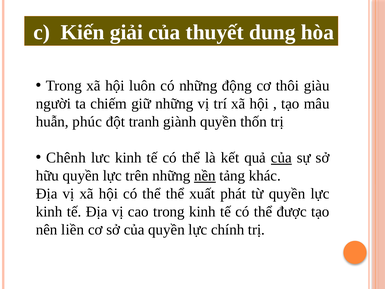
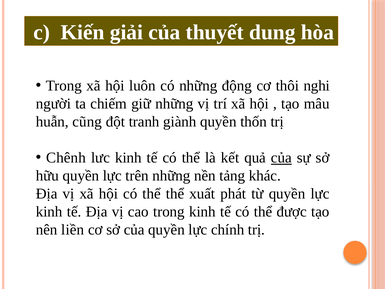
giàu: giàu -> nghi
phúc: phúc -> cũng
nền underline: present -> none
